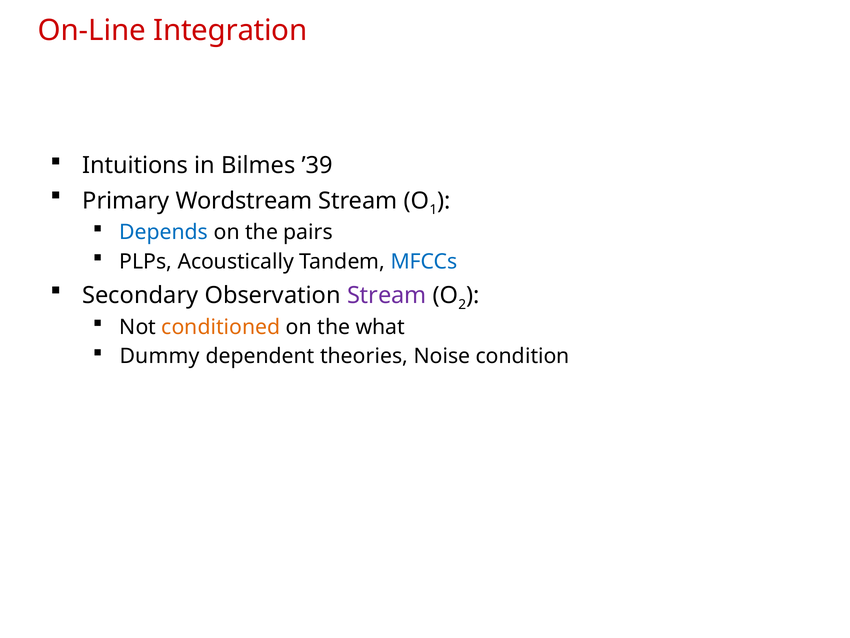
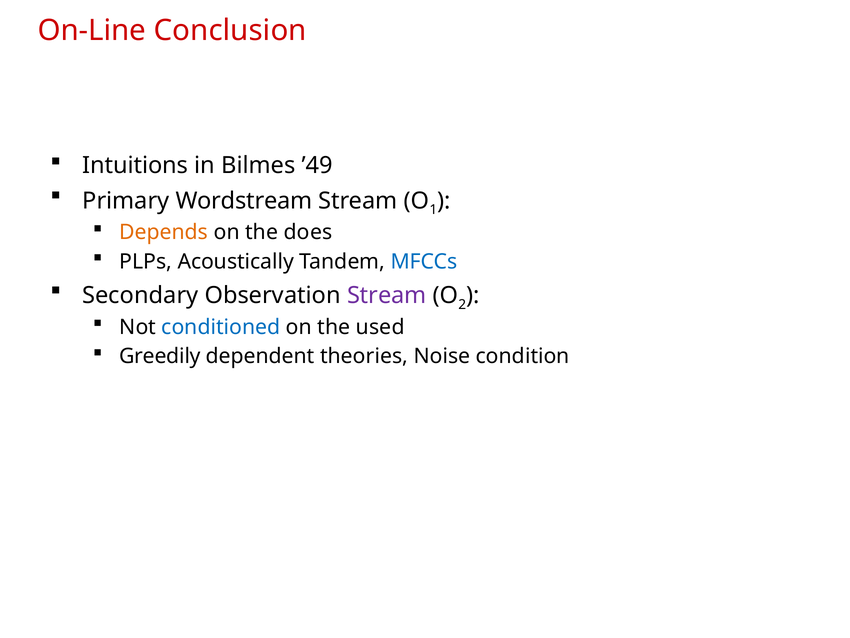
Integration: Integration -> Conclusion
’39: ’39 -> ’49
Depends colour: blue -> orange
pairs: pairs -> does
conditioned colour: orange -> blue
what: what -> used
Dummy: Dummy -> Greedily
